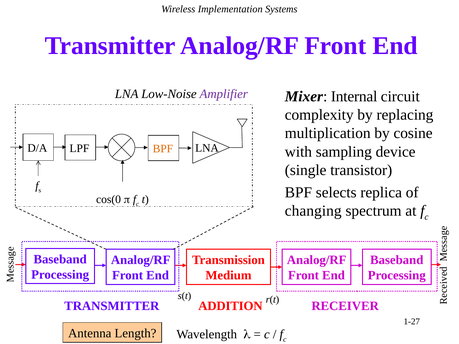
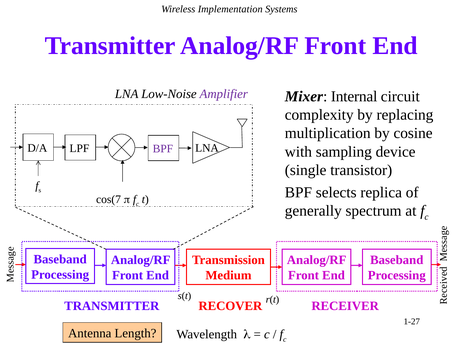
BPF at (163, 149) colour: orange -> purple
cos(0: cos(0 -> cos(7
changing: changing -> generally
ADDITION: ADDITION -> RECOVER
